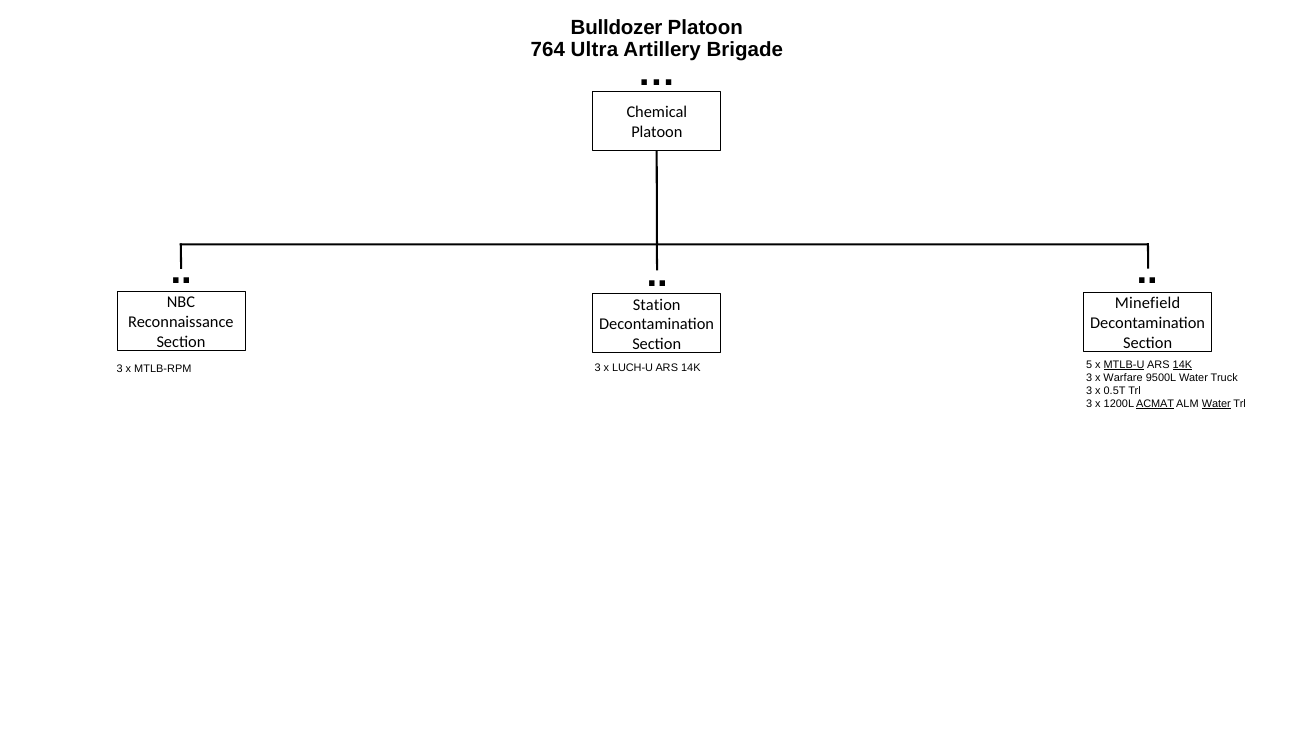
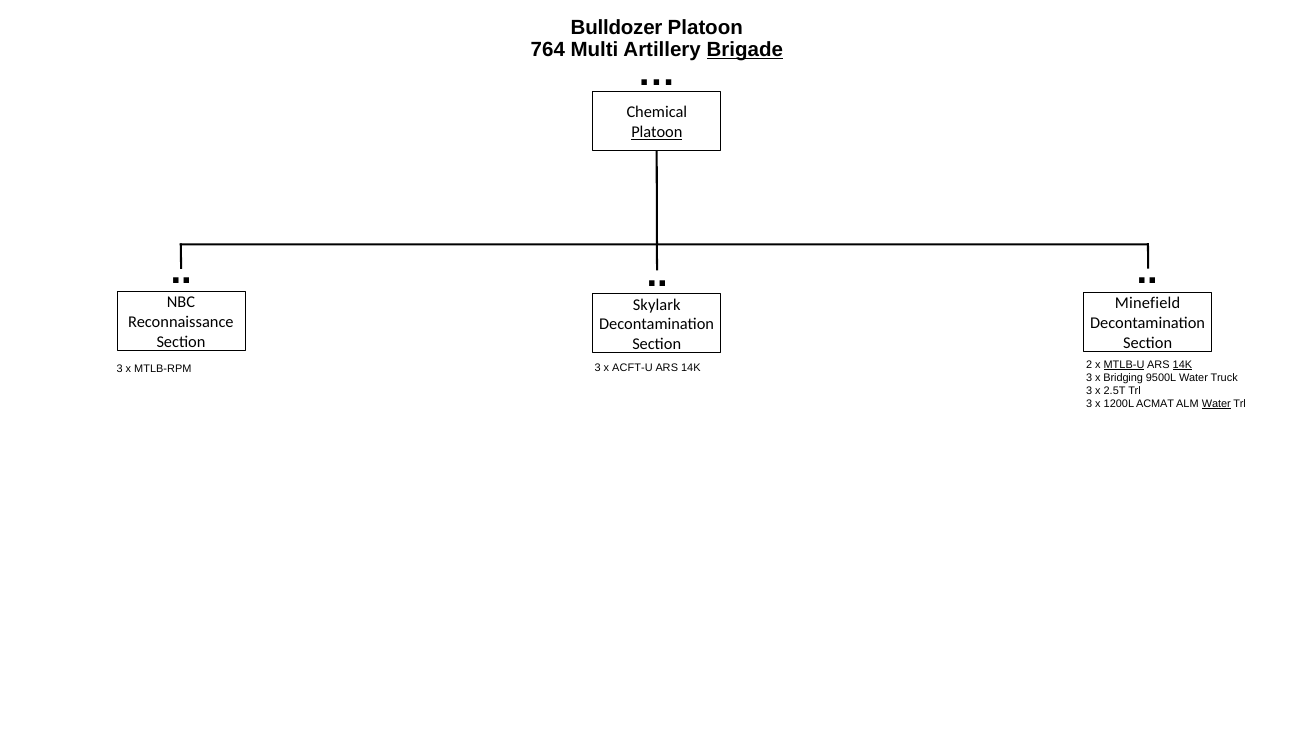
Ultra: Ultra -> Multi
Brigade underline: none -> present
Platoon at (657, 132) underline: none -> present
Station: Station -> Skylark
LUCH-U: LUCH-U -> ACFT-U
5: 5 -> 2
Warfare: Warfare -> Bridging
0.5T: 0.5T -> 2.5T
ACMAT underline: present -> none
